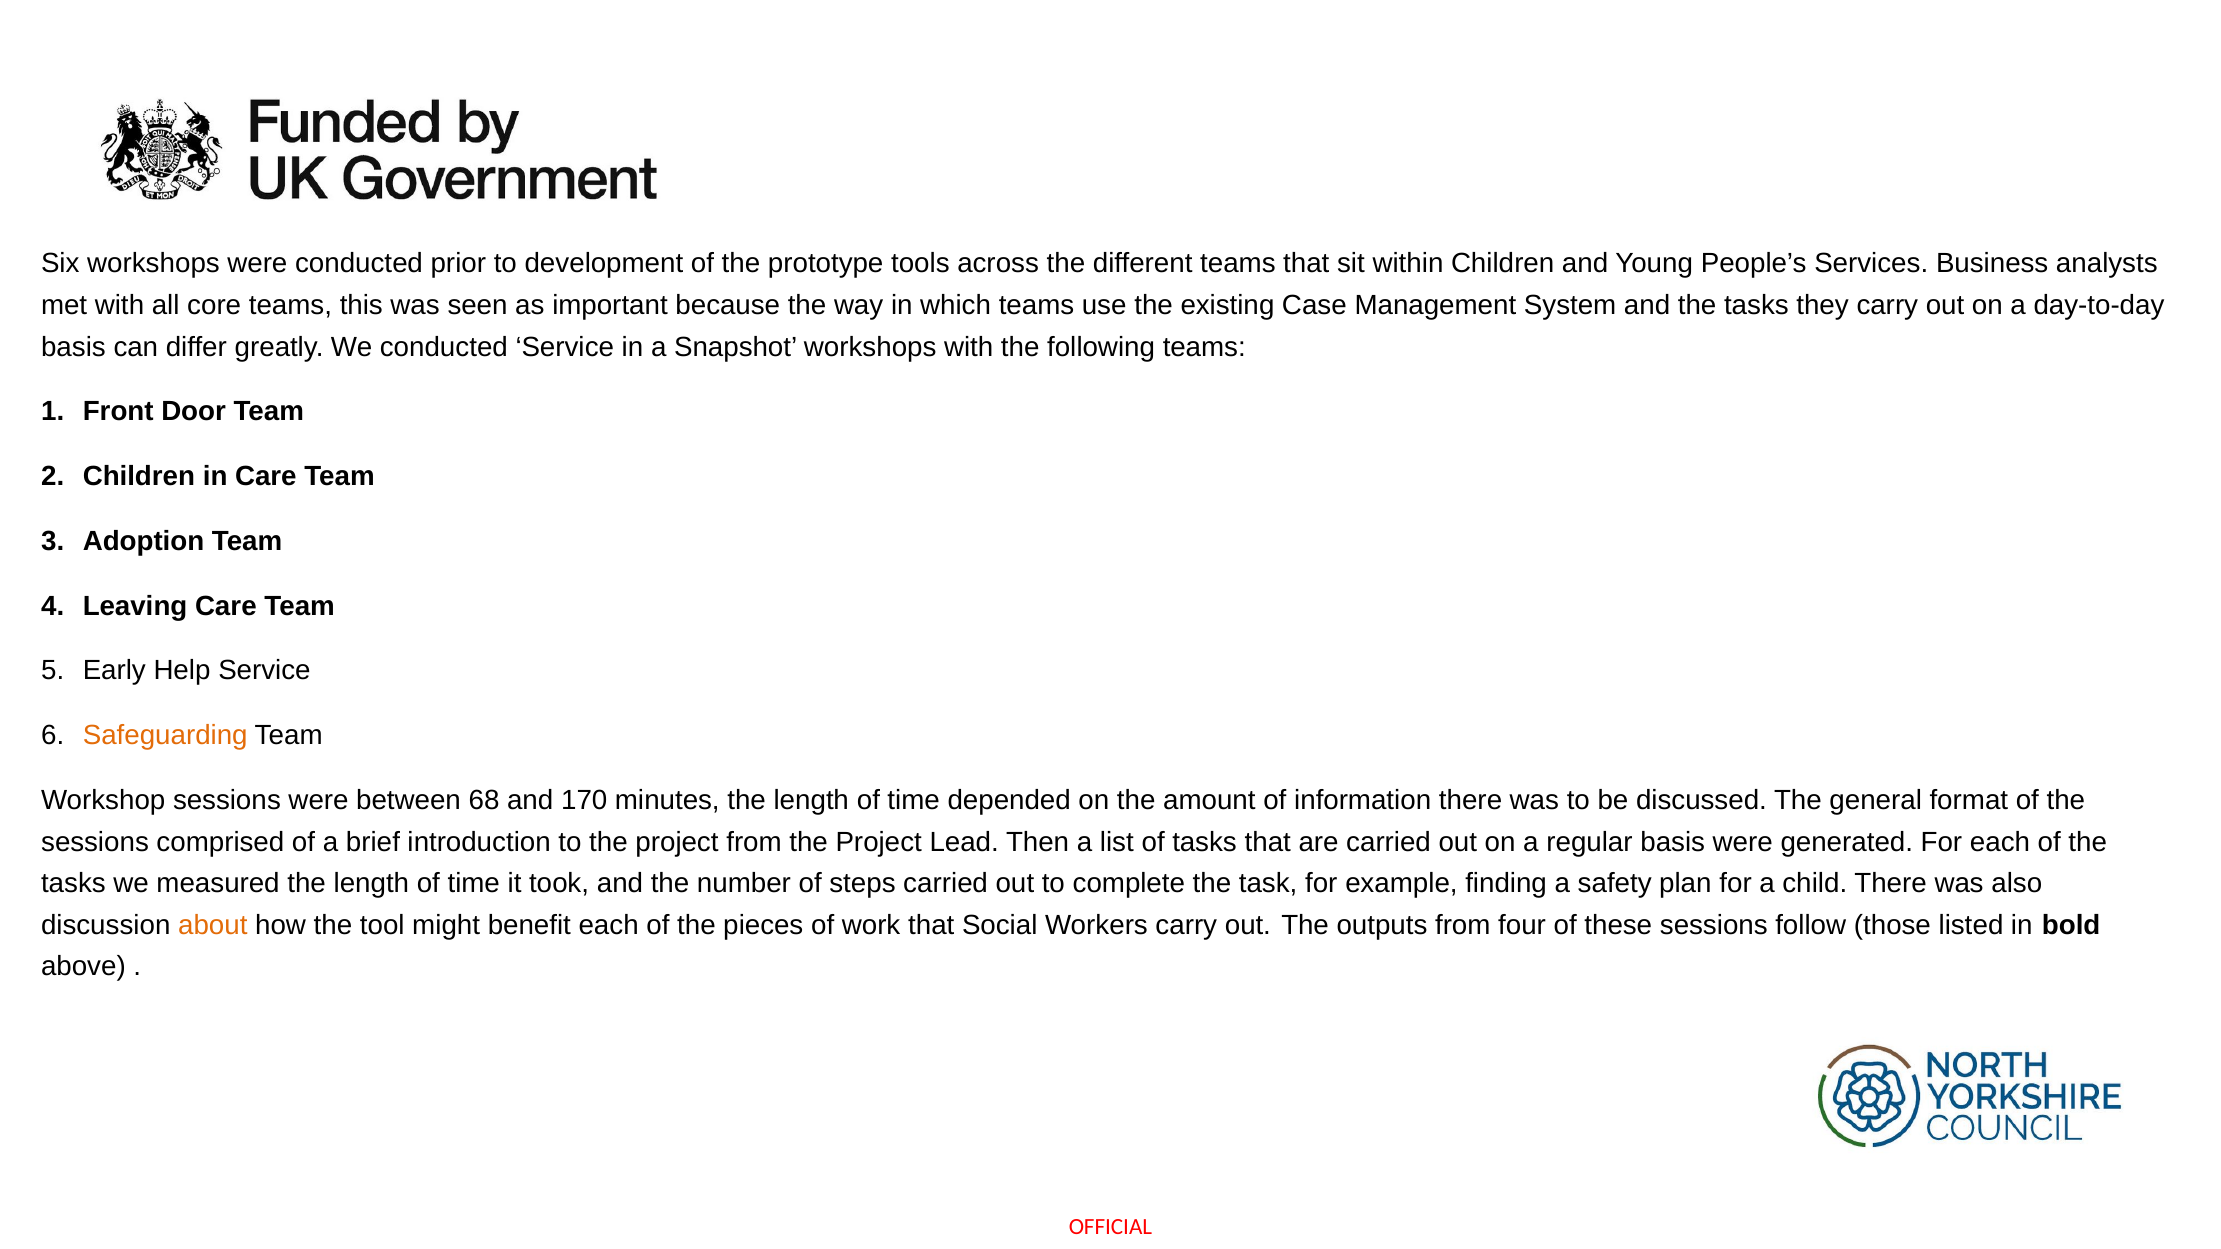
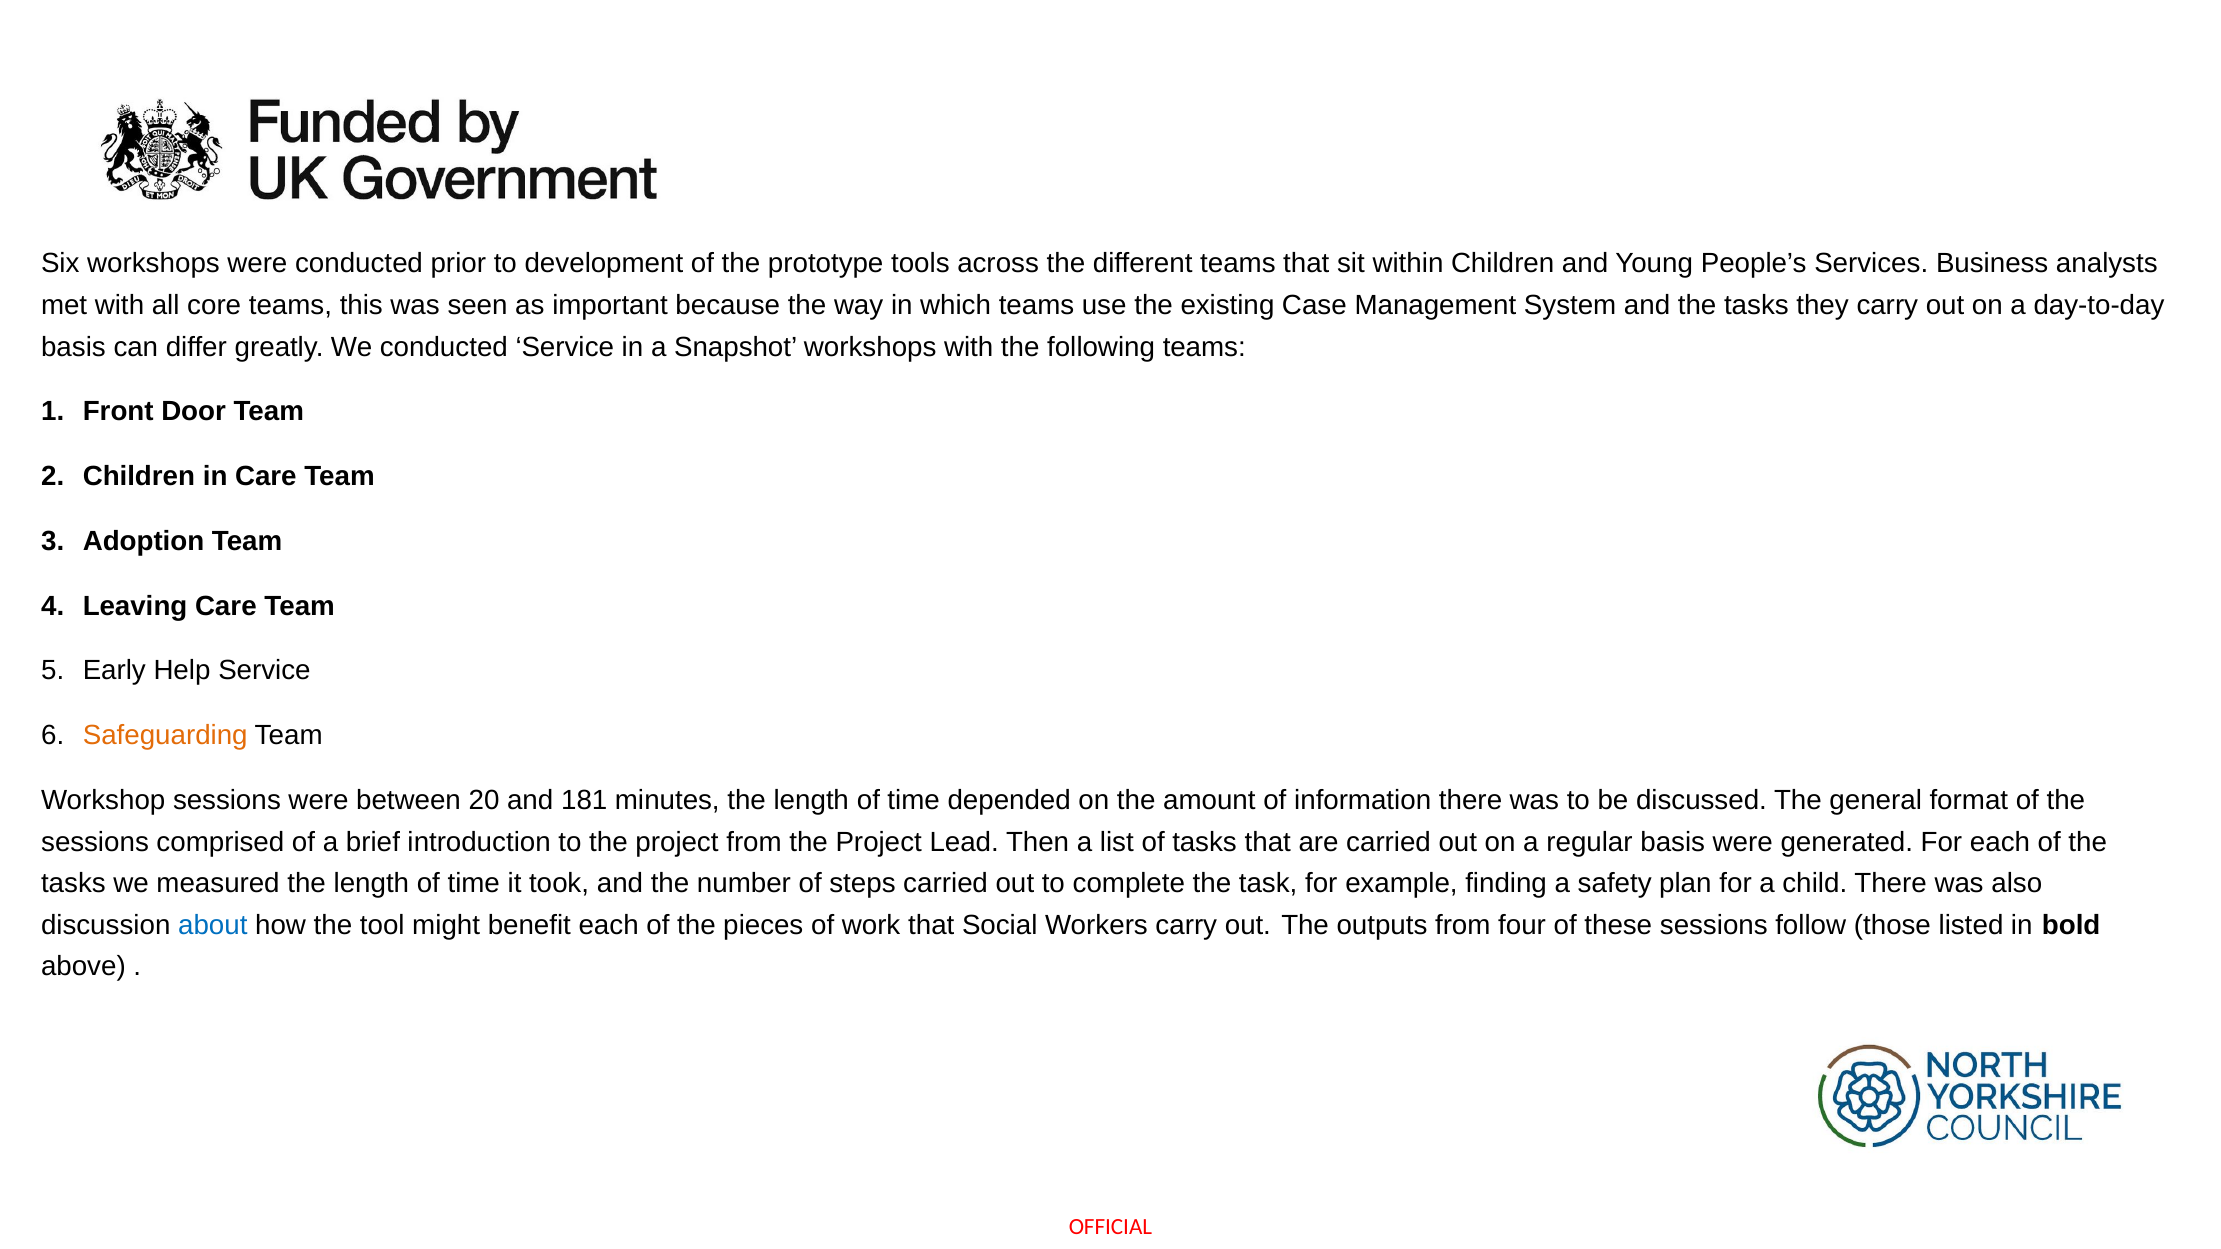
68: 68 -> 20
170: 170 -> 181
about colour: orange -> blue
